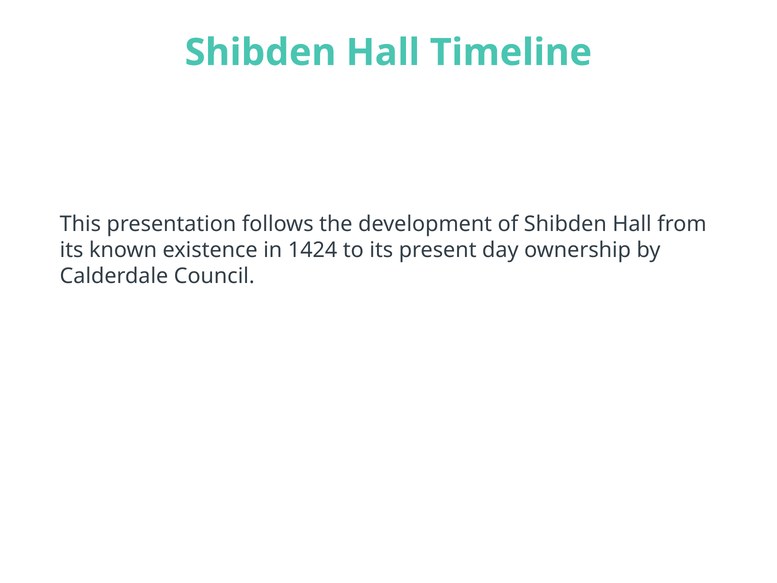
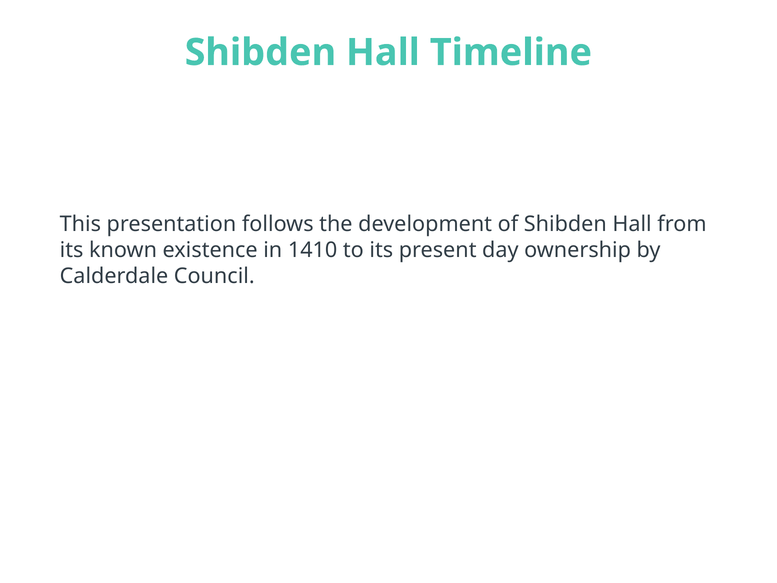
1424: 1424 -> 1410
